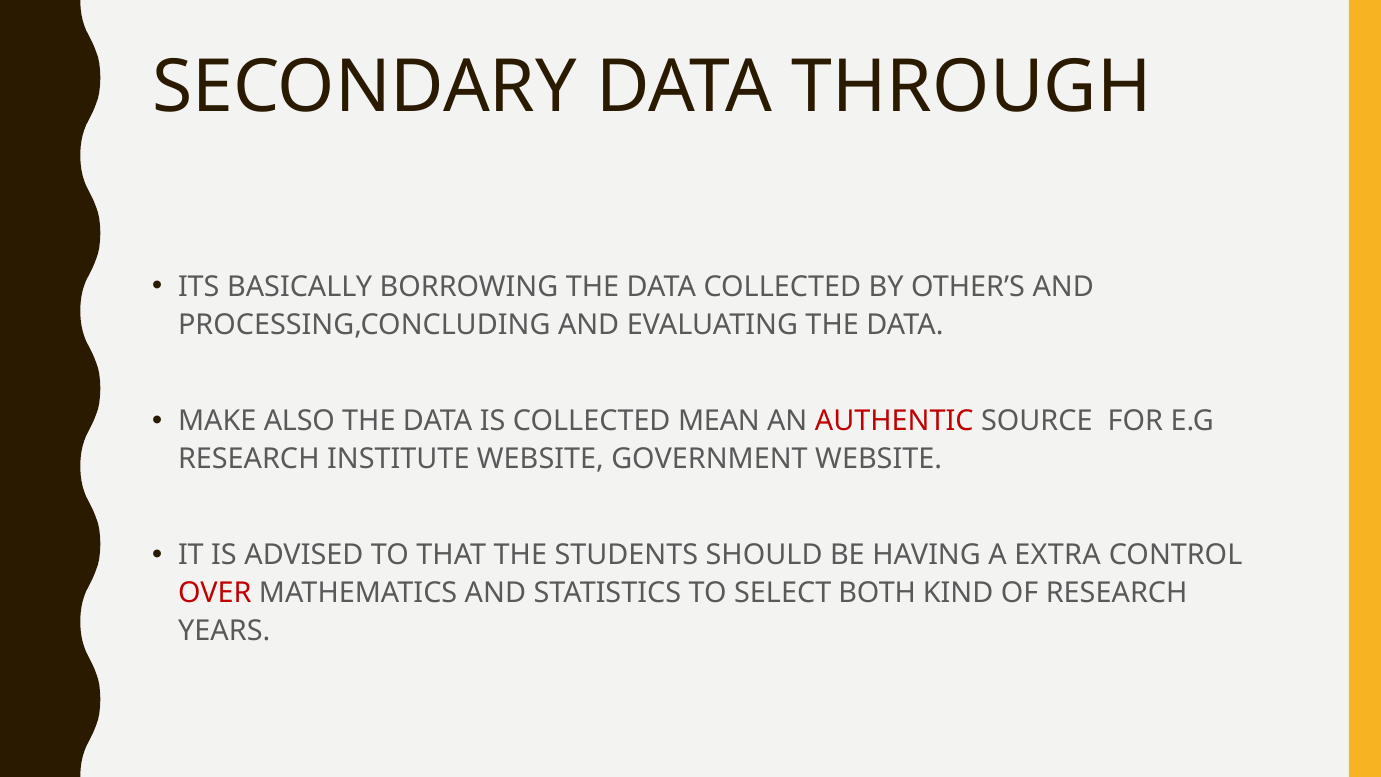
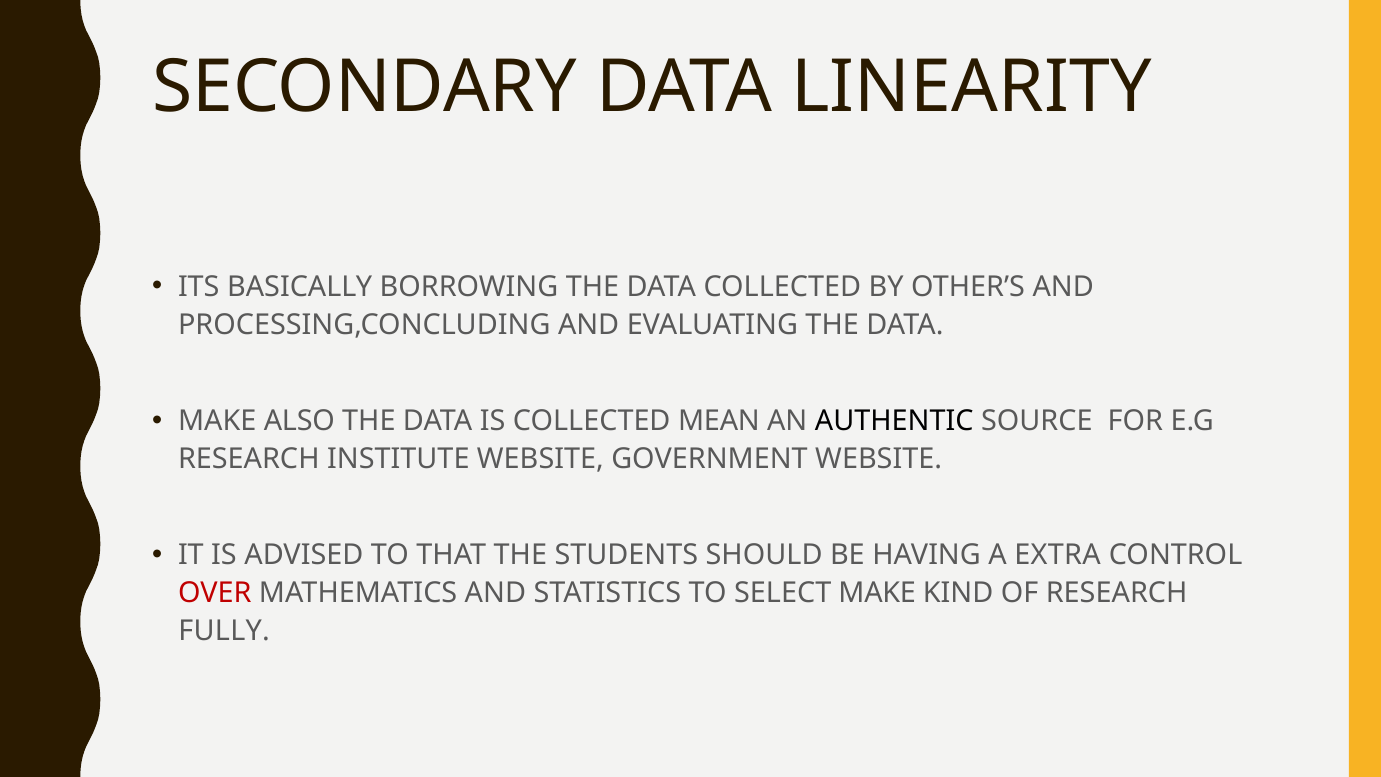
THROUGH: THROUGH -> LINEARITY
AUTHENTIC colour: red -> black
SELECT BOTH: BOTH -> MAKE
YEARS: YEARS -> FULLY
